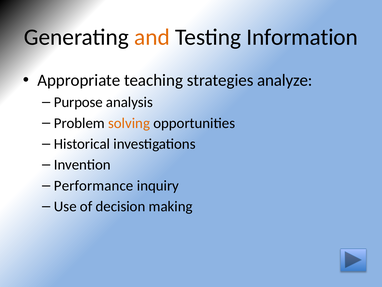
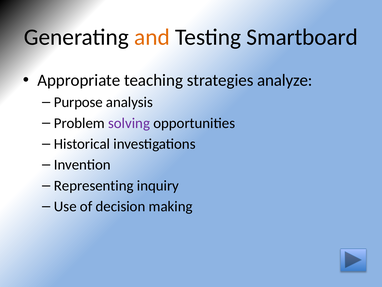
Information: Information -> Smartboard
solving colour: orange -> purple
Performance: Performance -> Representing
